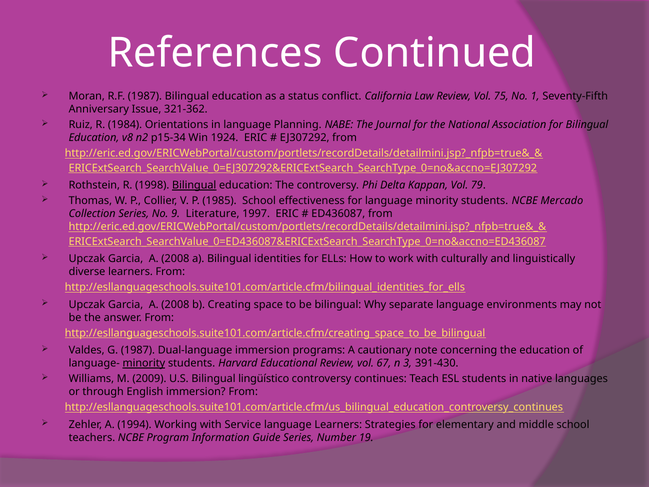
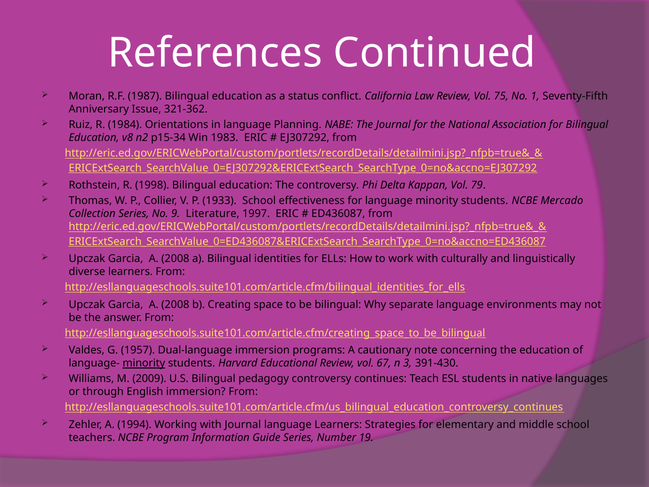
1924: 1924 -> 1983
Bilingual at (194, 185) underline: present -> none
1985: 1985 -> 1933
G 1987: 1987 -> 1957
lingüístico: lingüístico -> pedagogy
with Service: Service -> Journal
